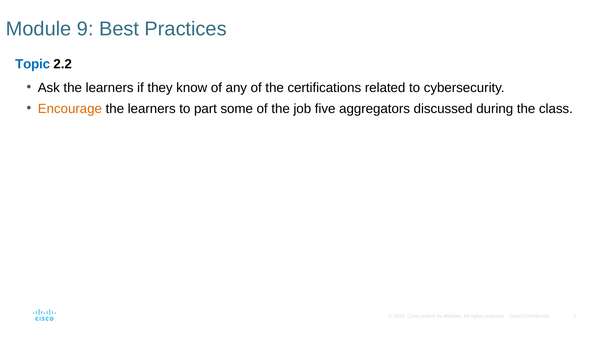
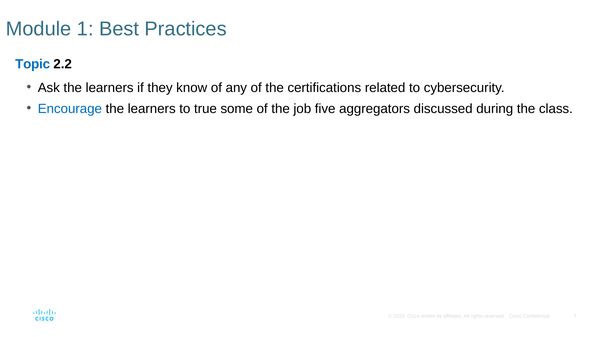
9: 9 -> 1
Encourage colour: orange -> blue
part: part -> true
